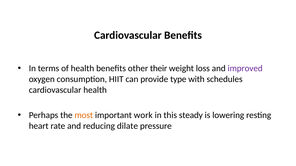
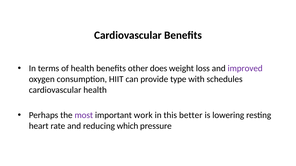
their: their -> does
most colour: orange -> purple
steady: steady -> better
dilate: dilate -> which
